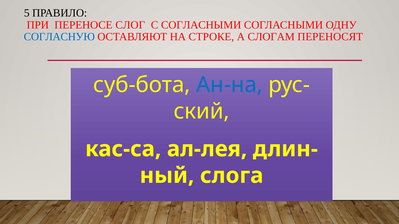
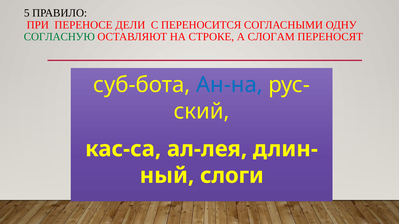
СЛОГ: СЛОГ -> ДЕЛИ
С СОГЛАСНЫМИ: СОГЛАСНЫМИ -> ПЕРЕНОСИТСЯ
СОГЛАСНУЮ colour: blue -> green
слога: слога -> слоги
